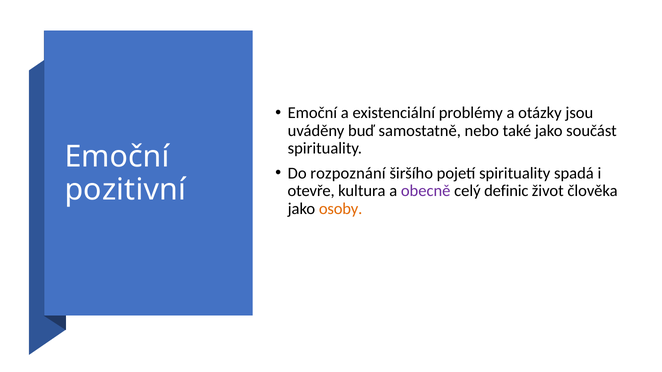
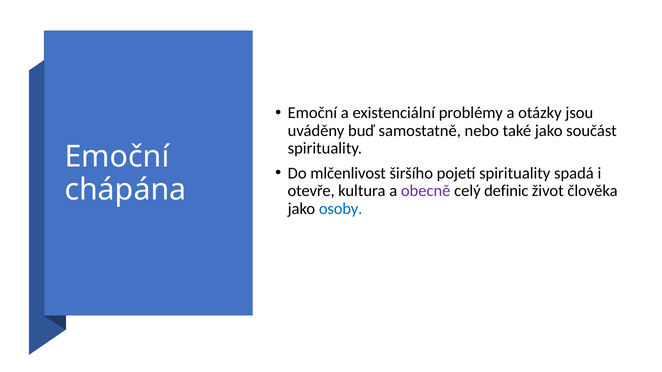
rozpoznání: rozpoznání -> mlčenlivost
pozitivní: pozitivní -> chápána
osoby colour: orange -> blue
